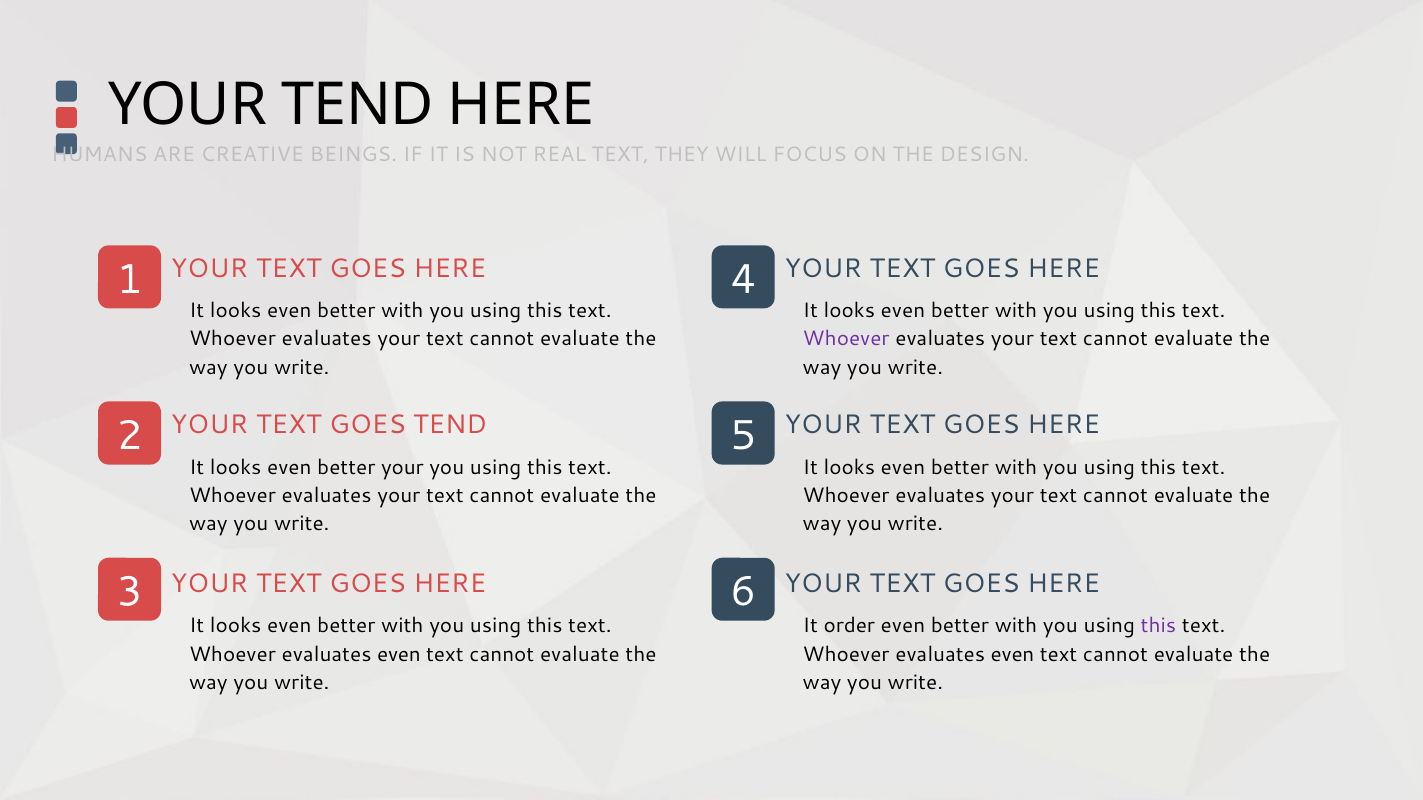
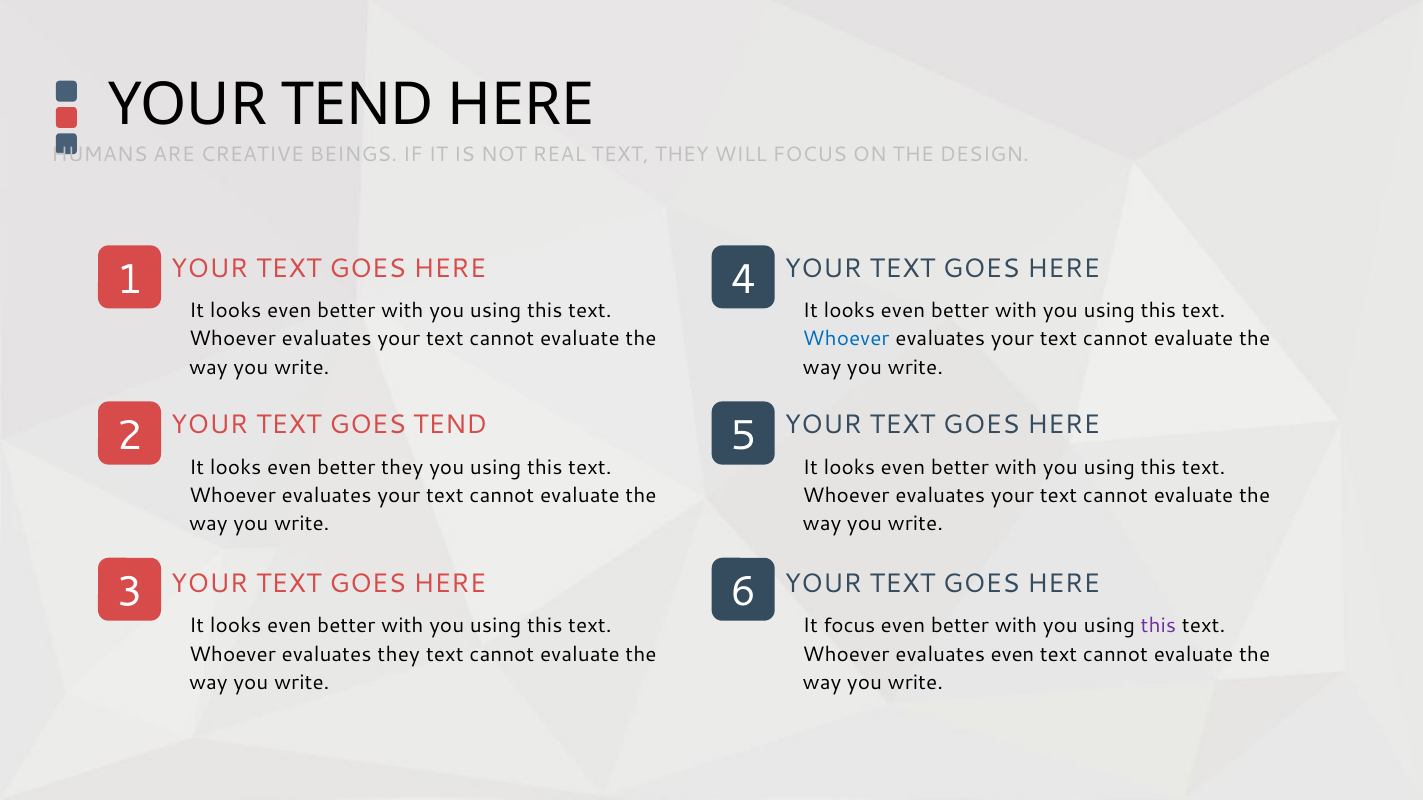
Whoever at (846, 339) colour: purple -> blue
better your: your -> they
It order: order -> focus
even at (399, 655): even -> they
